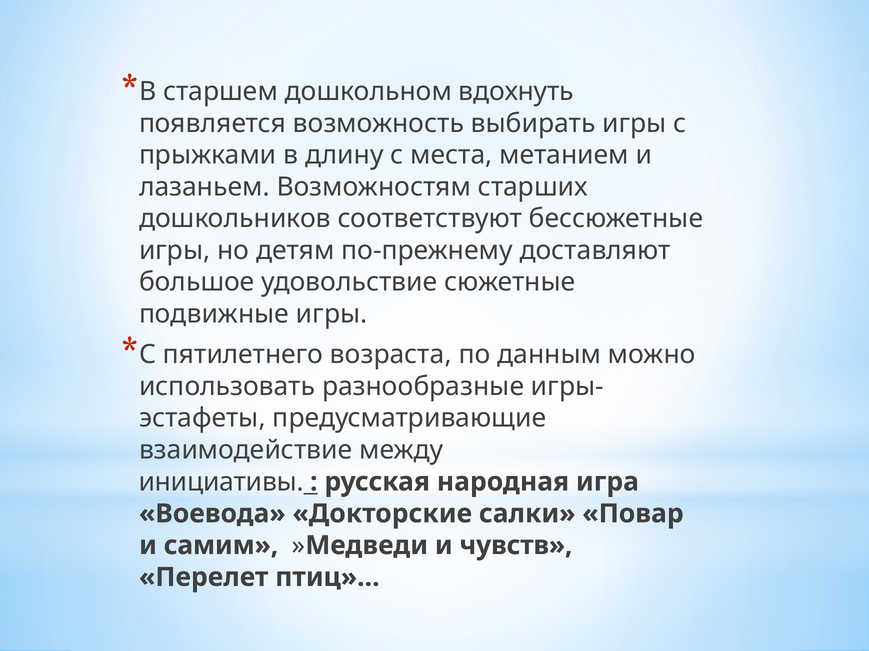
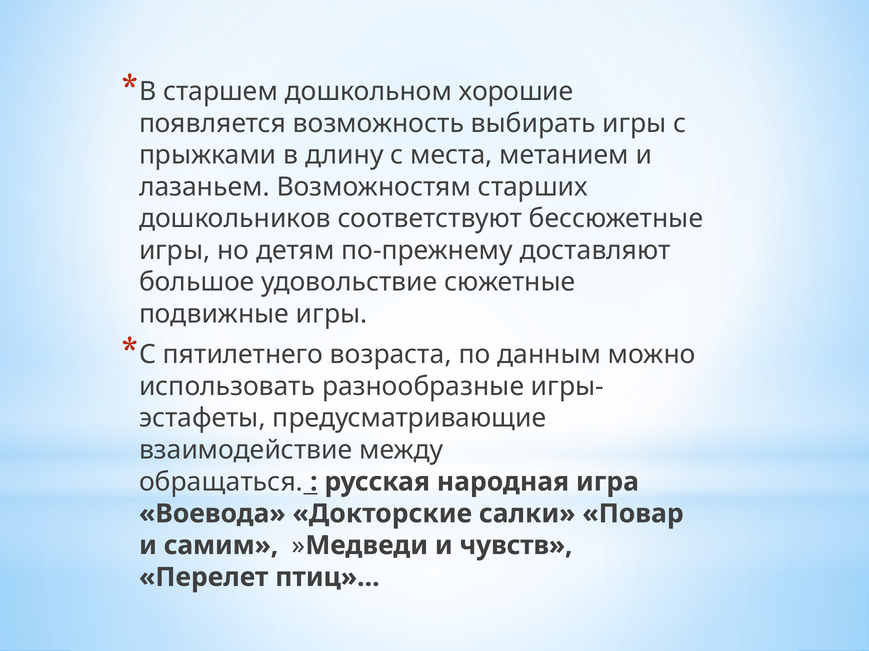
вдохнуть: вдохнуть -> хорошие
инициативы: инициативы -> обращаться
